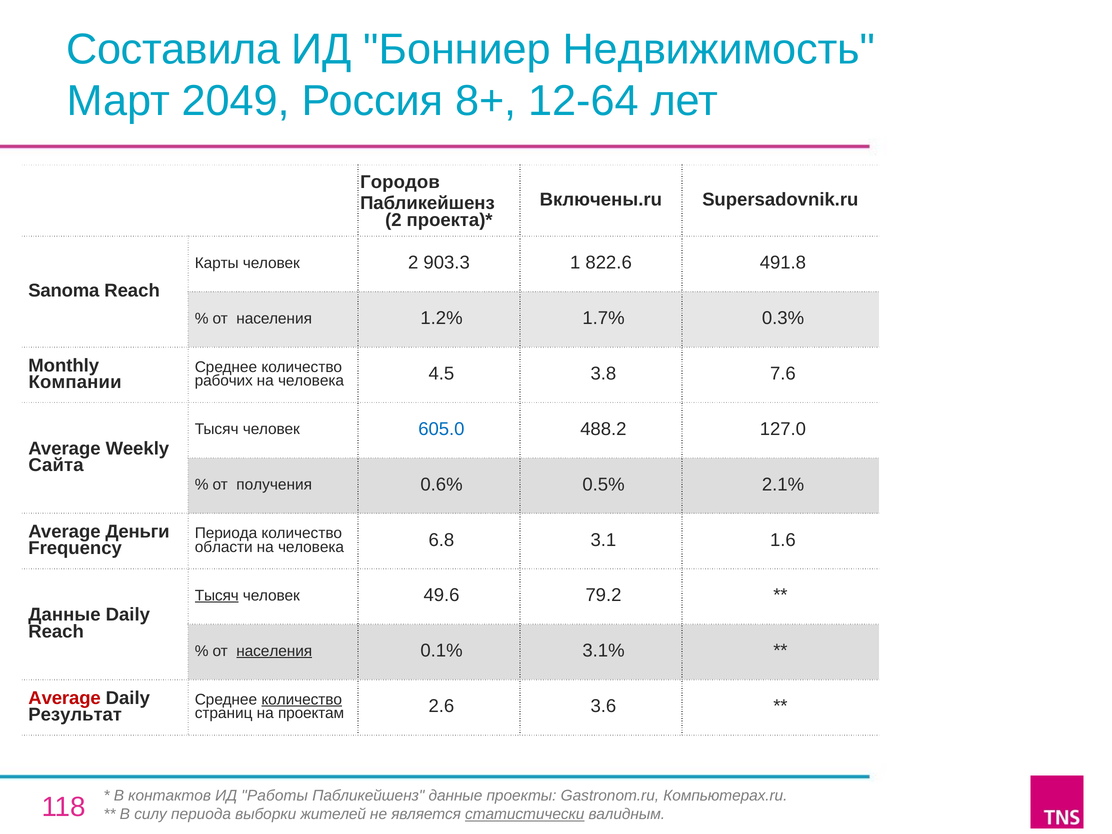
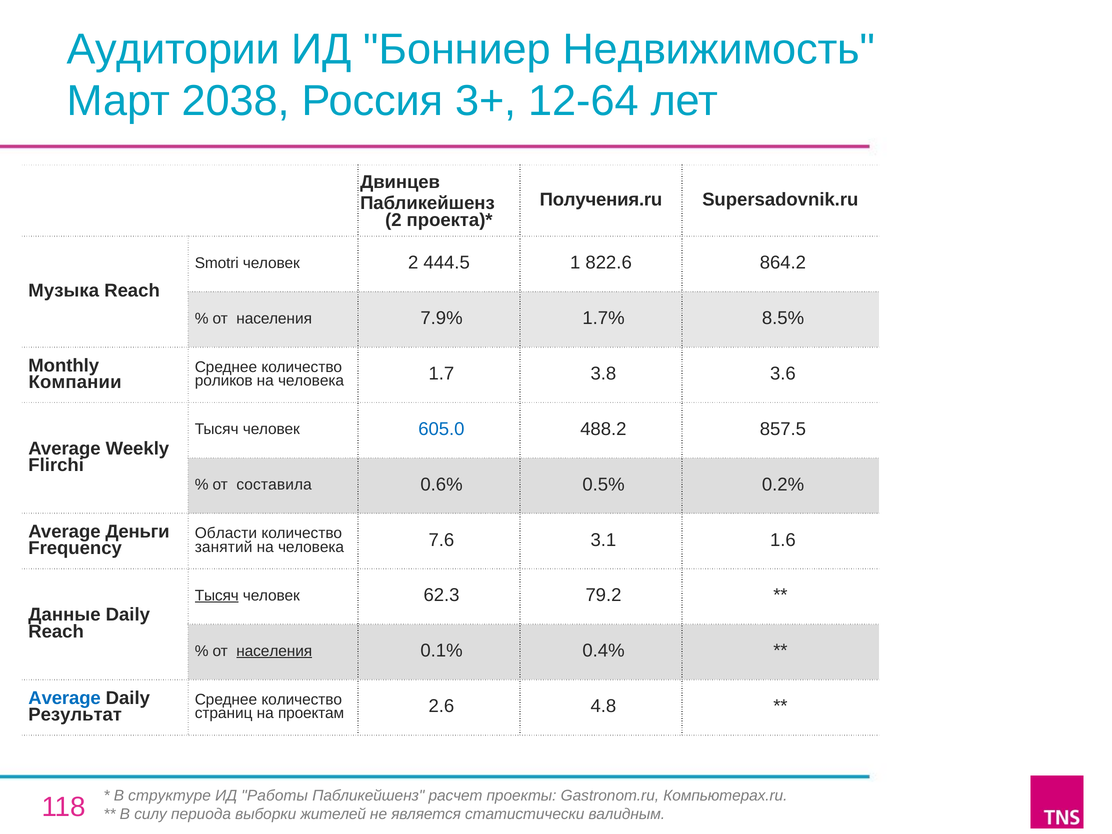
Составила: Составила -> Аудитории
2049: 2049 -> 2038
8+: 8+ -> 3+
Городов: Городов -> Двинцев
Включены.ru: Включены.ru -> Получения.ru
Карты: Карты -> Smotri
903.3: 903.3 -> 444.5
491.8: 491.8 -> 864.2
Sanoma: Sanoma -> Музыка
1.2%: 1.2% -> 7.9%
0.3%: 0.3% -> 8.5%
рабочих: рабочих -> роликов
4.5: 4.5 -> 1.7
7.6: 7.6 -> 3.6
127.0: 127.0 -> 857.5
Сайта: Сайта -> Flirchi
получения: получения -> составила
2.1%: 2.1% -> 0.2%
Периода at (226, 533): Периода -> Области
области: области -> занятий
6.8: 6.8 -> 7.6
49.6: 49.6 -> 62.3
3.1%: 3.1% -> 0.4%
Average at (65, 698) colour: red -> blue
количество at (302, 700) underline: present -> none
3.6: 3.6 -> 4.8
контактов: контактов -> структуре
Пабликейшенз данные: данные -> расчет
статистически underline: present -> none
